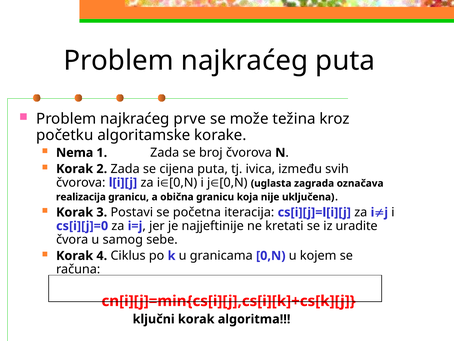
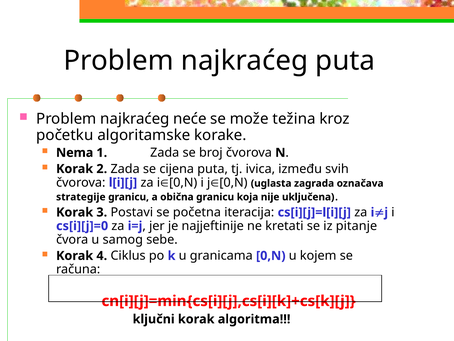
prve: prve -> neće
realizacija: realizacija -> strategije
uradite: uradite -> pitanje
